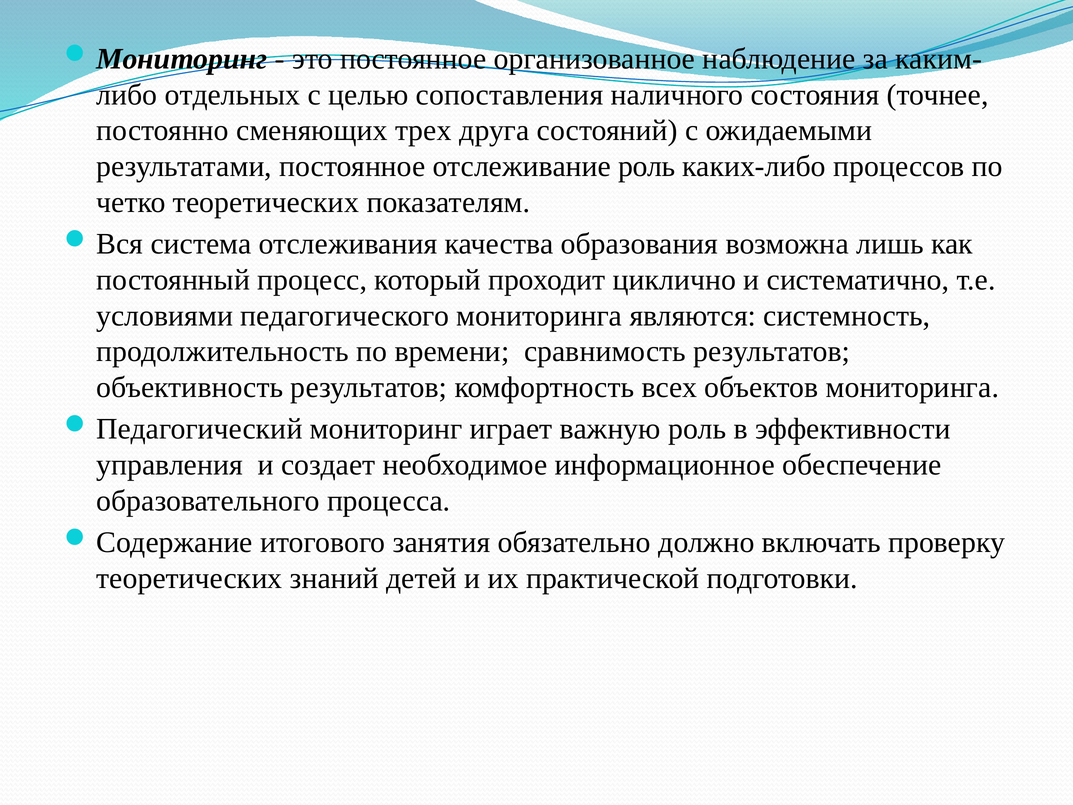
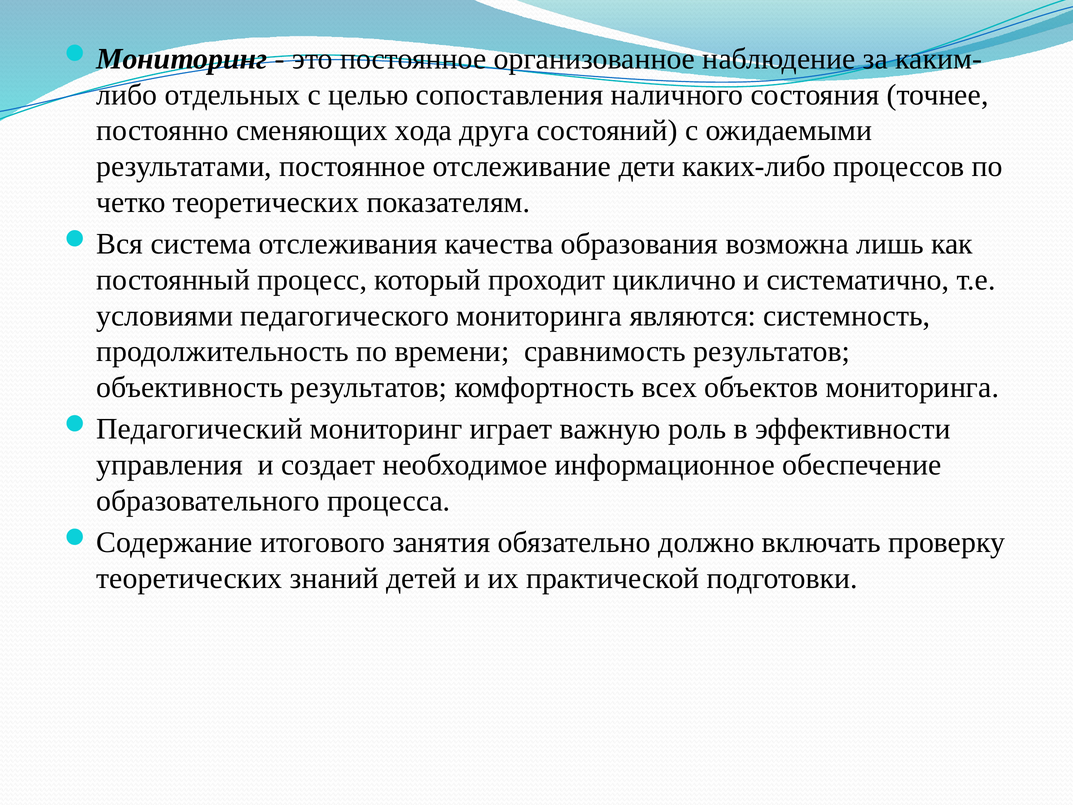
трех: трех -> хода
отслеживание роль: роль -> дети
